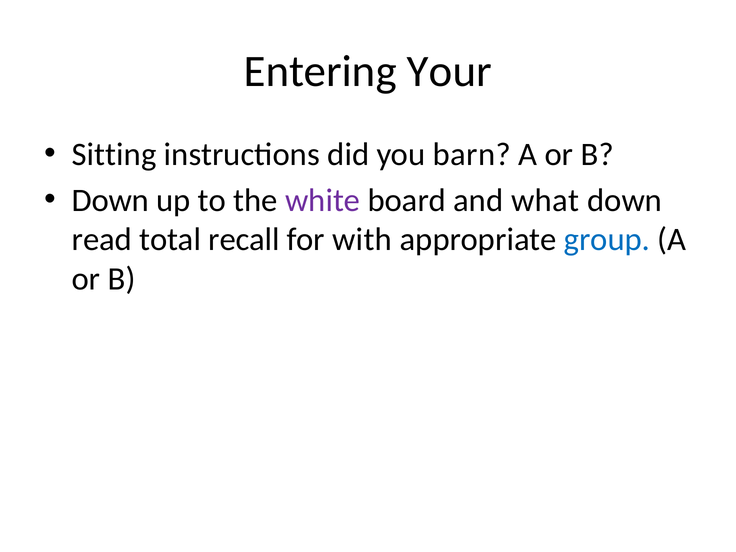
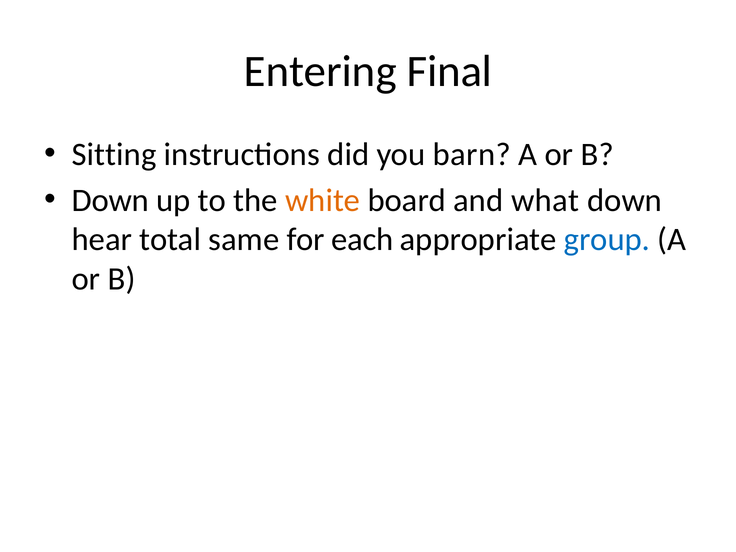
Your: Your -> Final
white colour: purple -> orange
read: read -> hear
recall: recall -> same
with: with -> each
